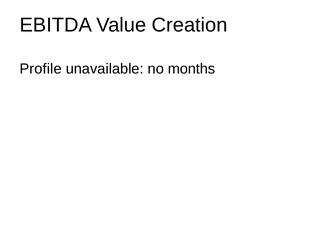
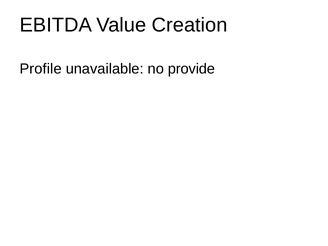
months: months -> provide
